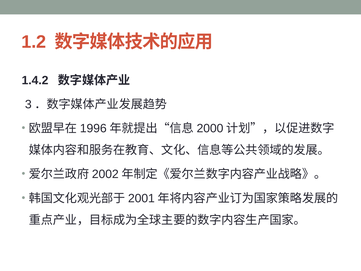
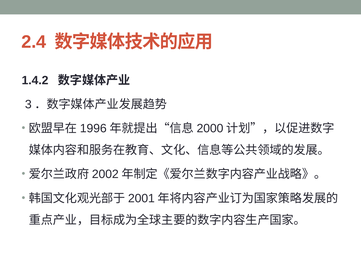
1.2: 1.2 -> 2.4
